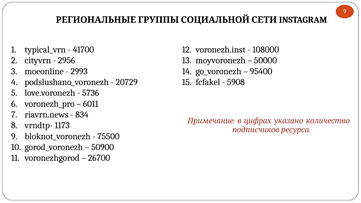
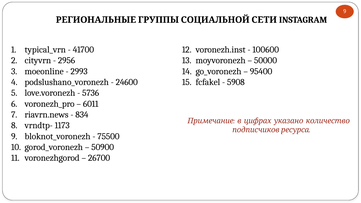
108000: 108000 -> 100600
20729: 20729 -> 24600
